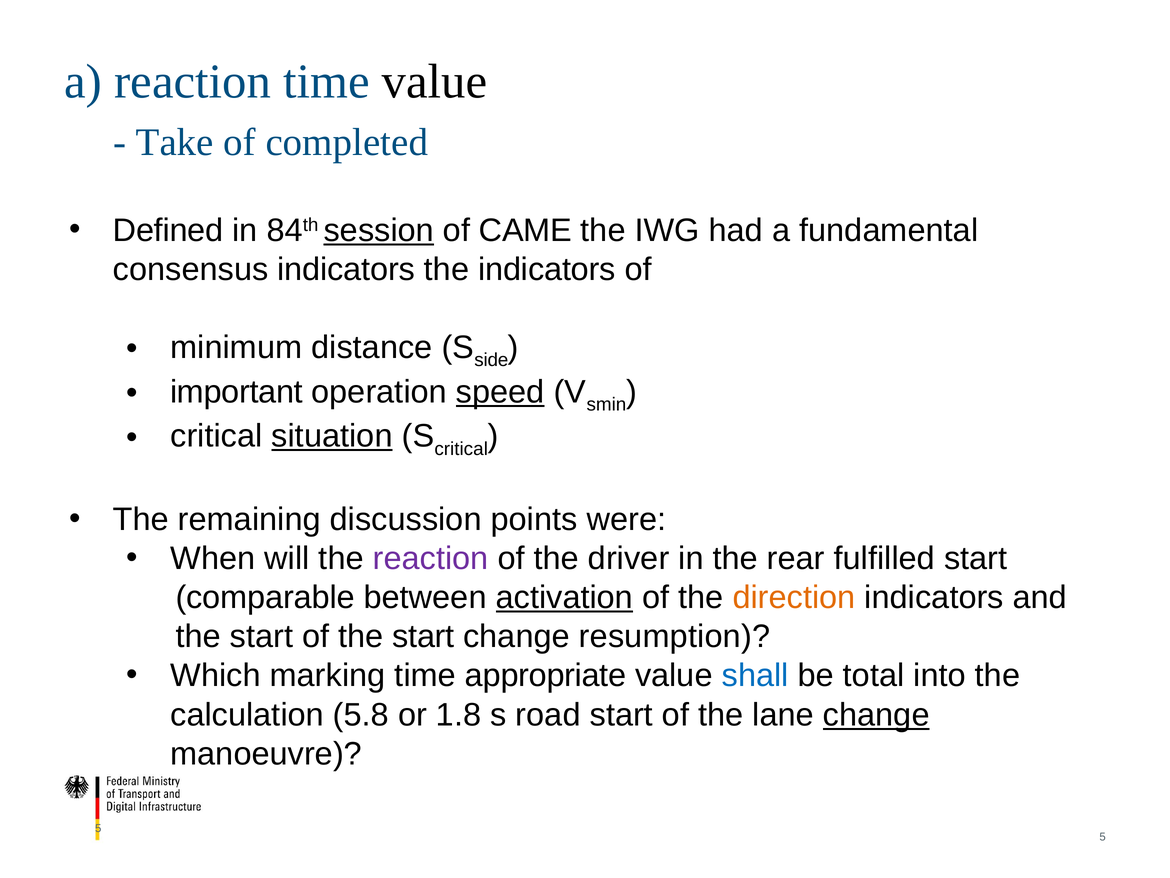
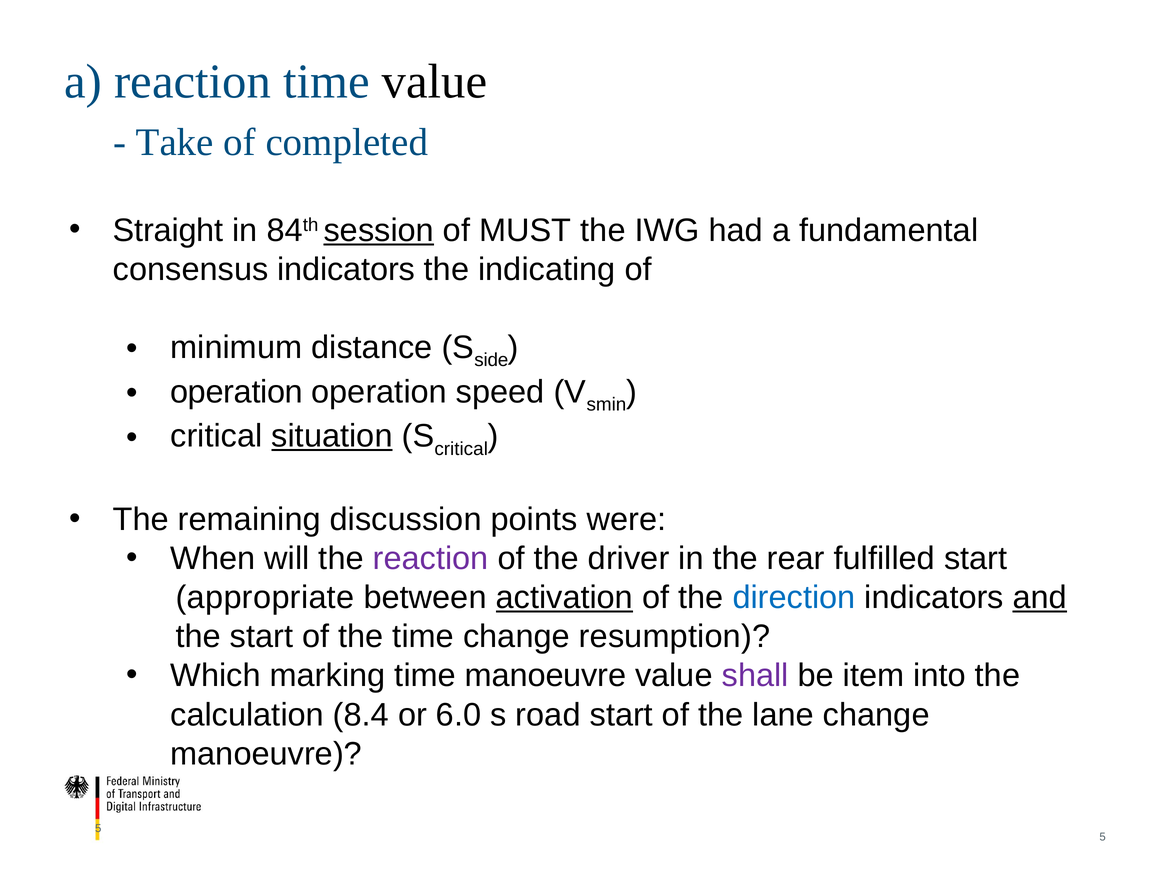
Defined: Defined -> Straight
CAME: CAME -> MUST
the indicators: indicators -> indicating
important at (237, 392): important -> operation
speed underline: present -> none
comparable: comparable -> appropriate
direction colour: orange -> blue
and underline: none -> present
of the start: start -> time
time appropriate: appropriate -> manoeuvre
shall colour: blue -> purple
total: total -> item
5.8: 5.8 -> 8.4
1.8: 1.8 -> 6.0
change at (876, 714) underline: present -> none
